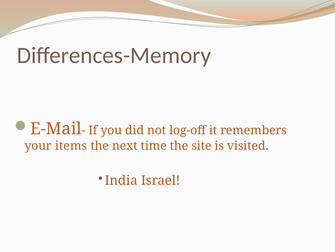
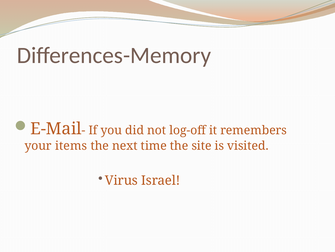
India: India -> Virus
